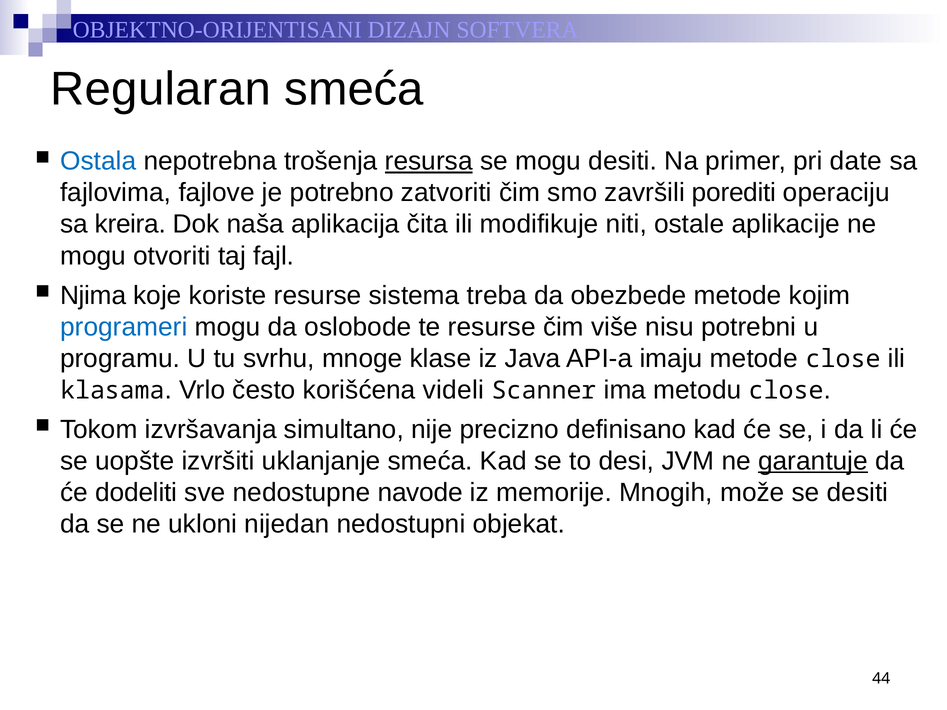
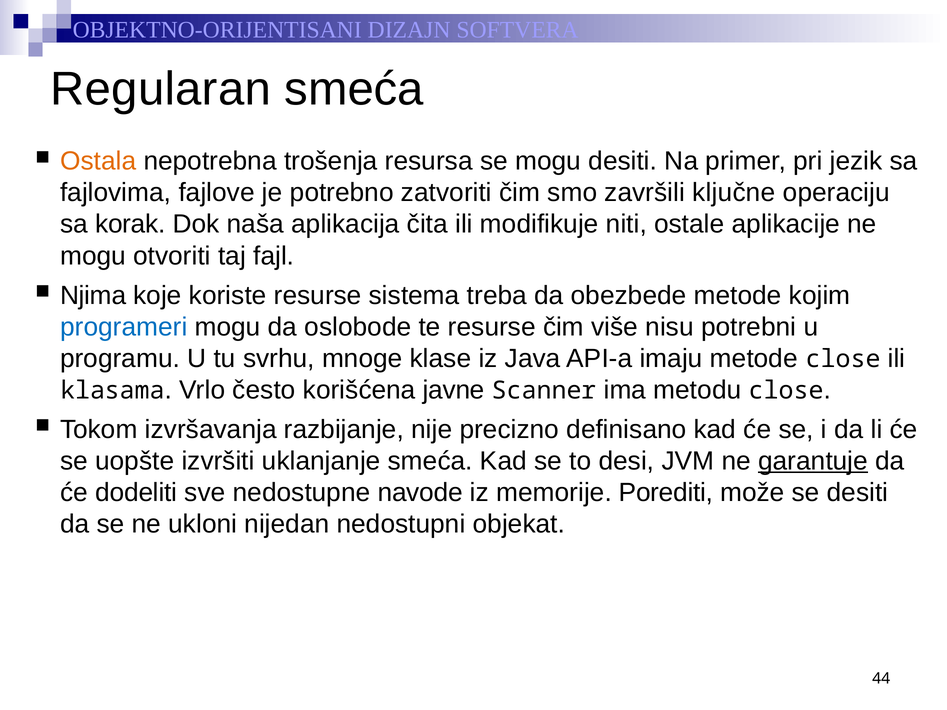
Ostala colour: blue -> orange
resursa underline: present -> none
date: date -> jezik
porediti: porediti -> ključne
kreira: kreira -> korak
videli: videli -> javne
simultano: simultano -> razbijanje
Mnogih: Mnogih -> Porediti
